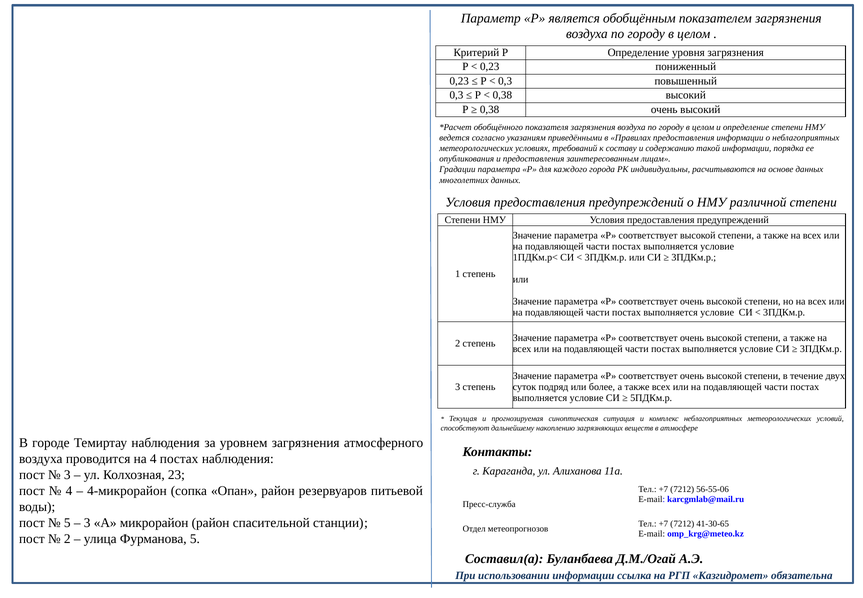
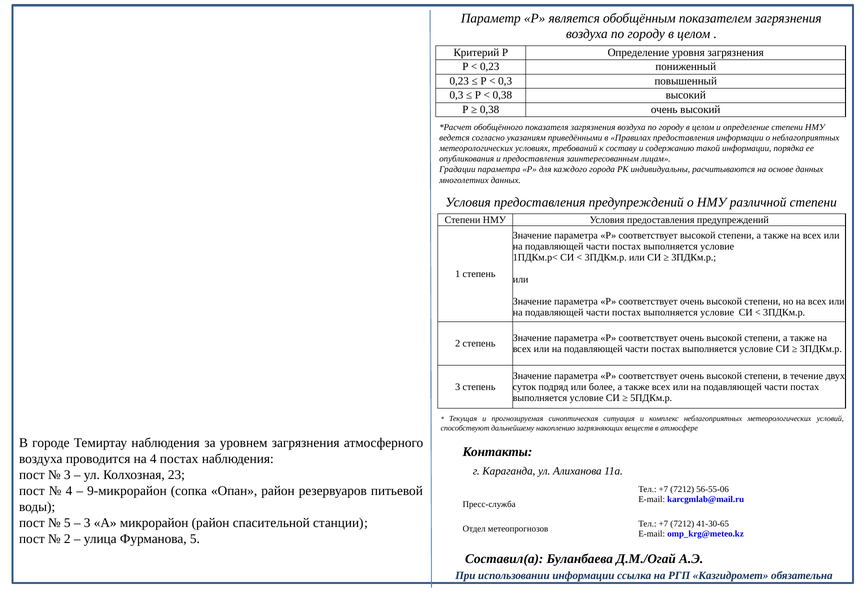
4-микрорайон: 4-микрорайон -> 9-микрорайон
